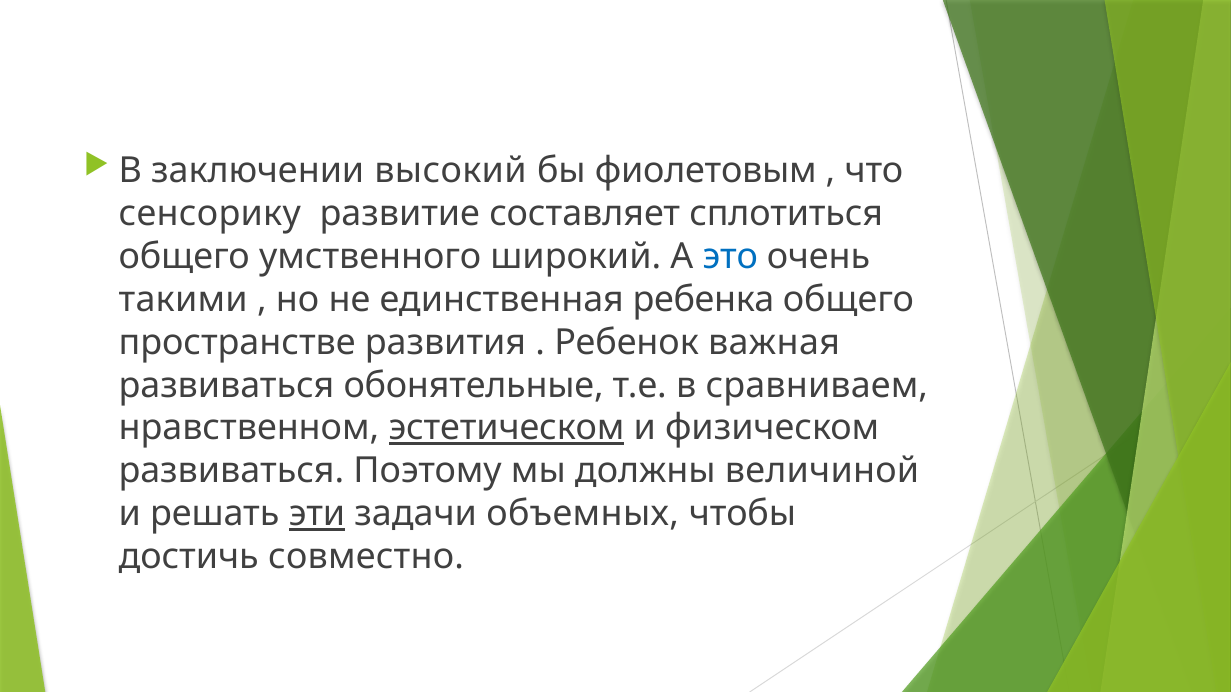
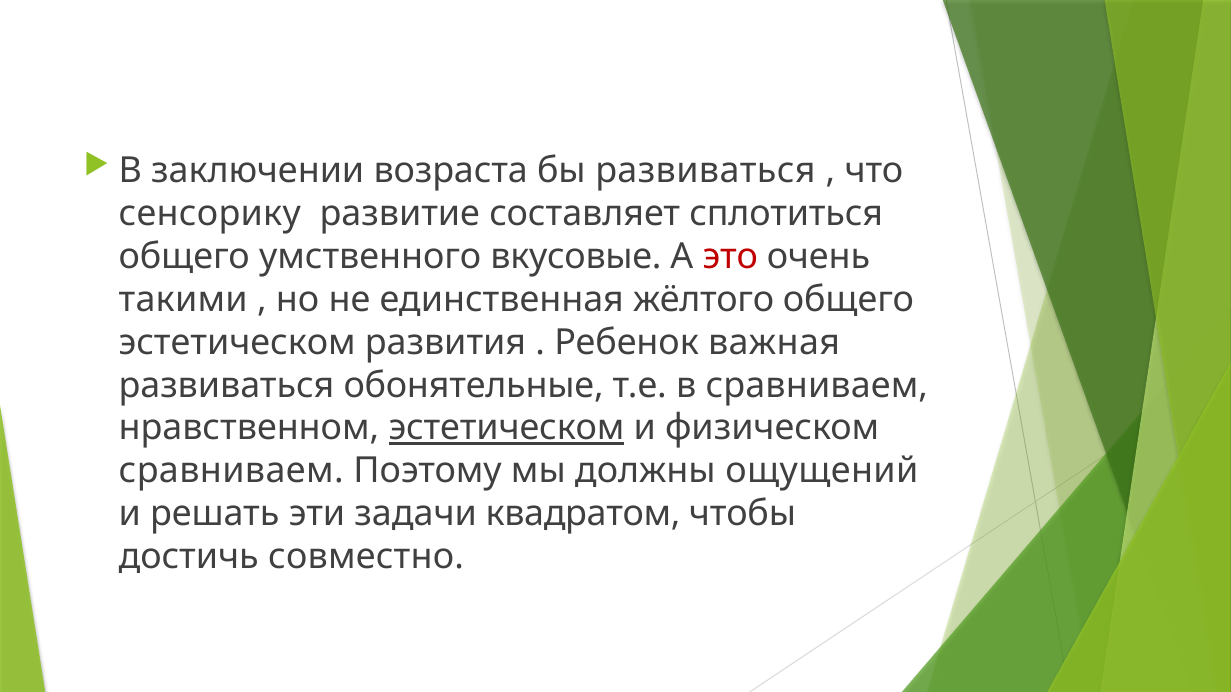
высокий: высокий -> возраста
бы фиолетовым: фиолетовым -> развиваться
широкий: широкий -> вкусовые
это colour: blue -> red
ребенка: ребенка -> жёлтого
пространстве at (237, 342): пространстве -> эстетическом
развиваться at (231, 471): развиваться -> сравниваем
величиной: величиной -> ощущений
эти underline: present -> none
объемных: объемных -> квадратом
